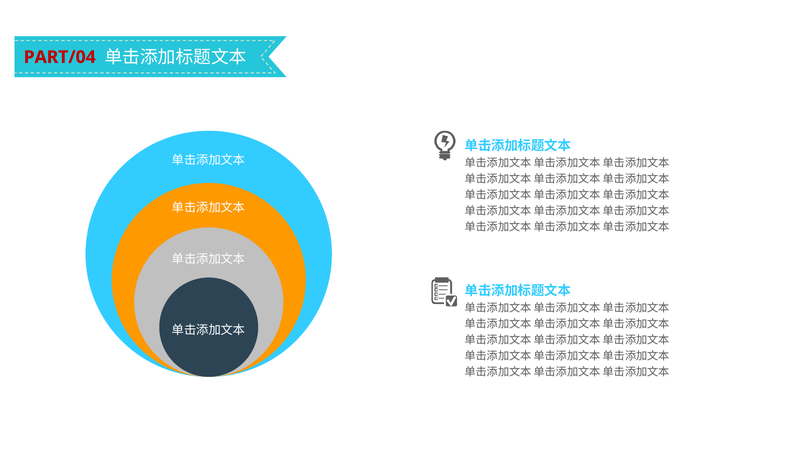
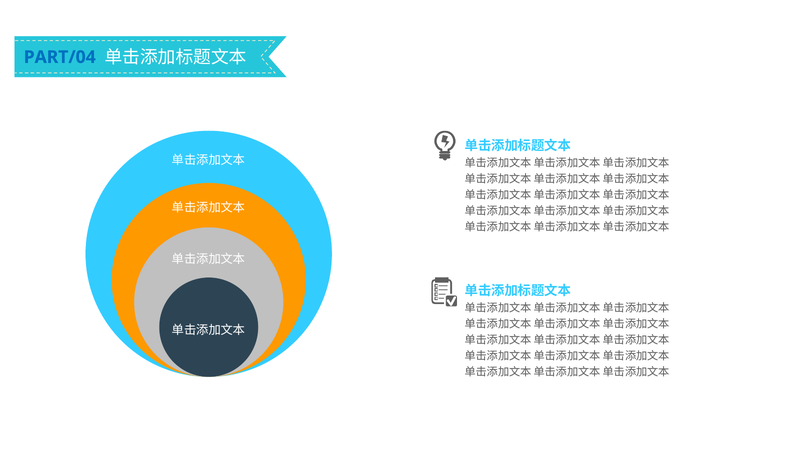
PART/04 colour: red -> blue
